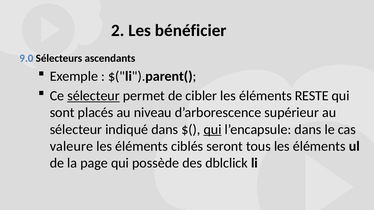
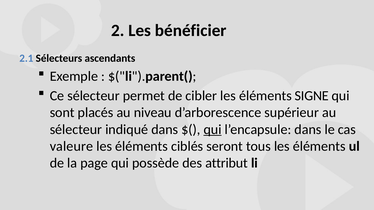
9.0: 9.0 -> 2.1
sélecteur at (94, 96) underline: present -> none
RESTE: RESTE -> SIGNE
dblclick: dblclick -> attribut
